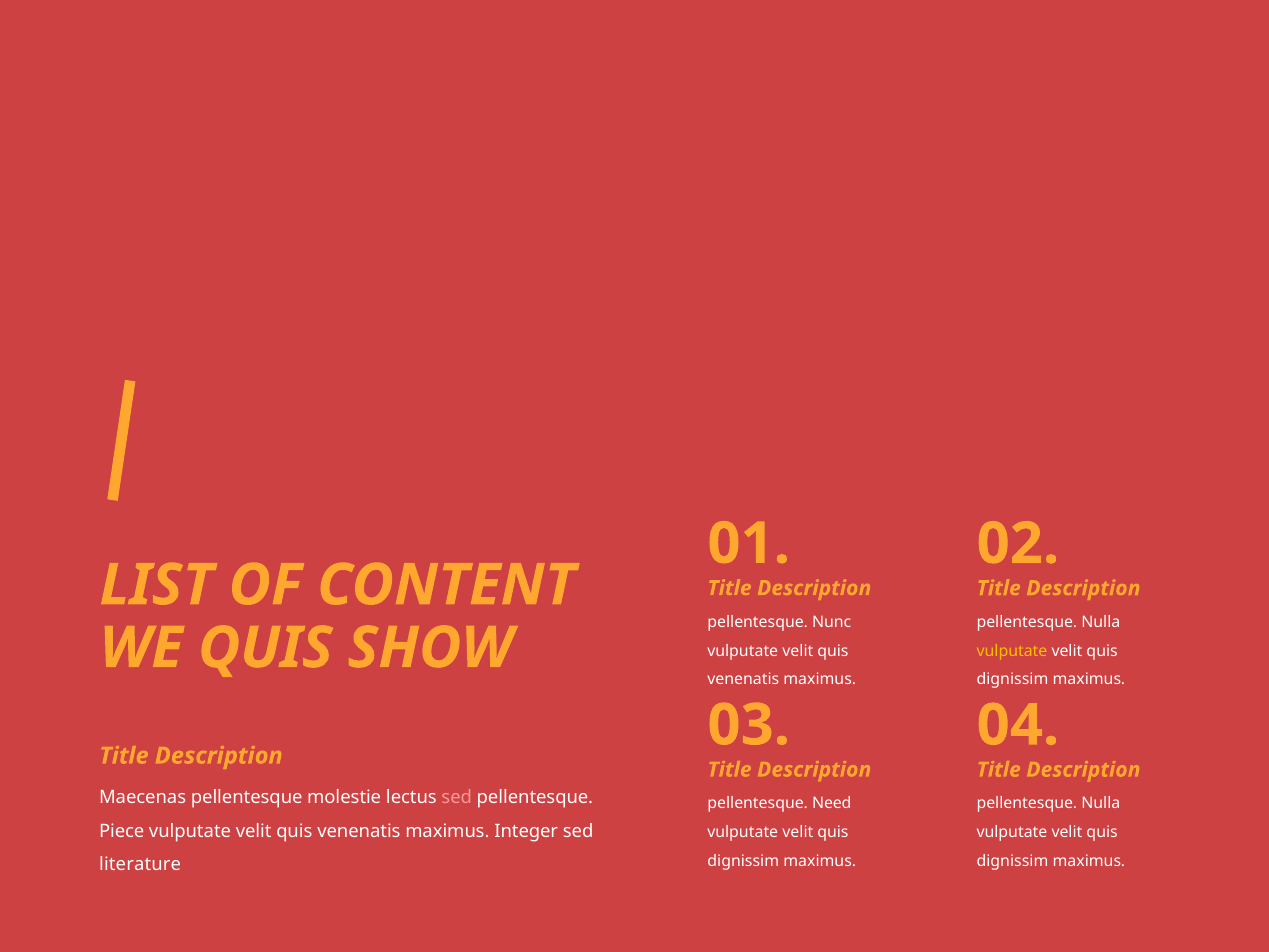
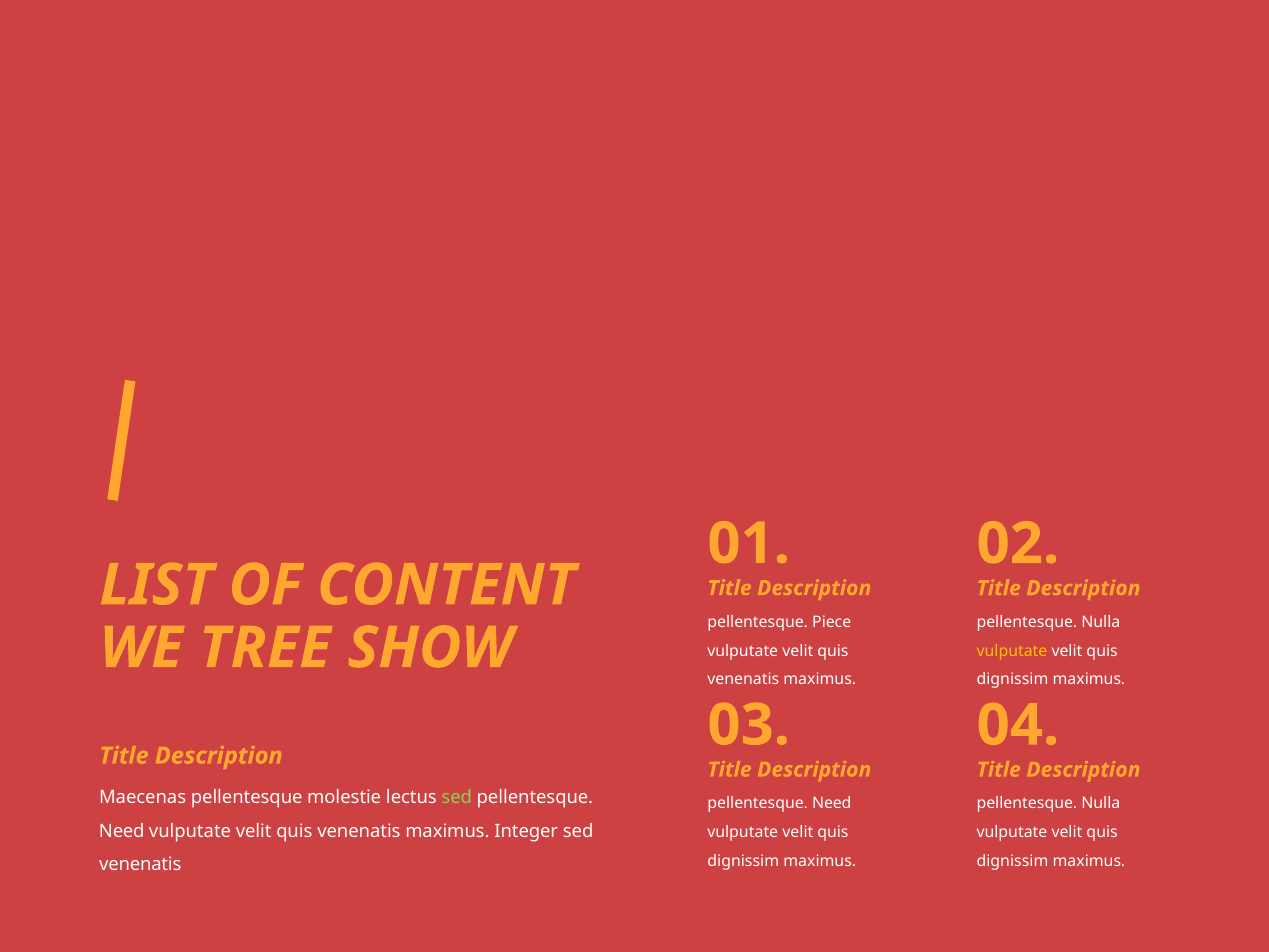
Nunc: Nunc -> Piece
WE QUIS: QUIS -> TREE
sed at (457, 798) colour: pink -> light green
Piece at (122, 831): Piece -> Need
literature at (140, 864): literature -> venenatis
